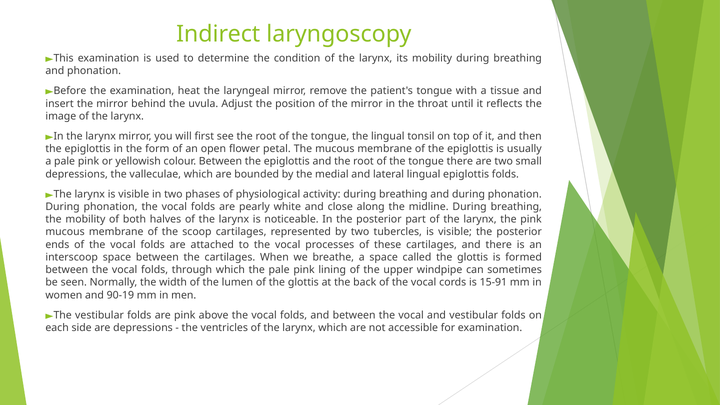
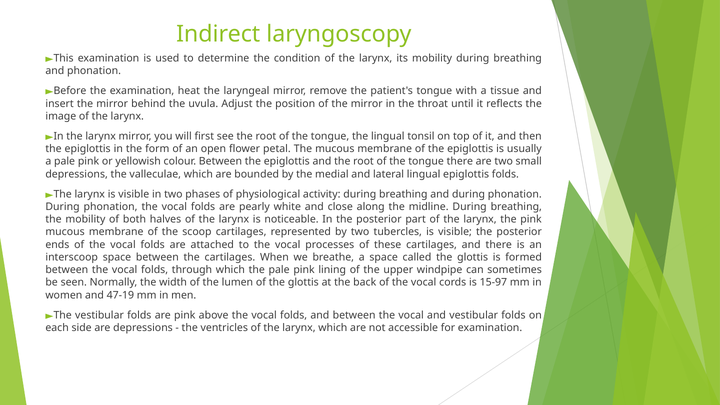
15-91: 15-91 -> 15-97
90-19: 90-19 -> 47-19
